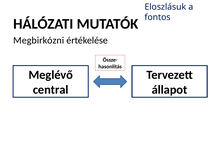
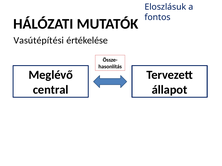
Megbirkózni: Megbirkózni -> Vasútépítési
